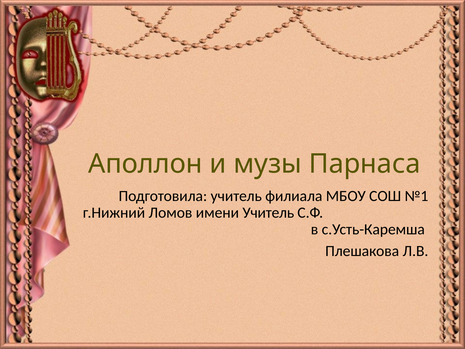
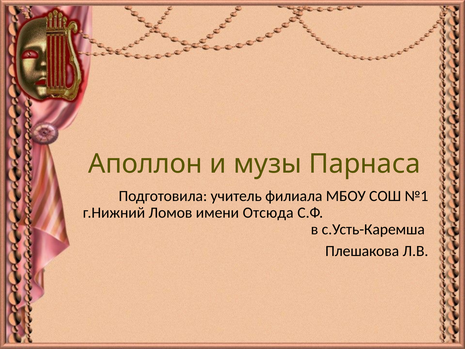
имени Учитель: Учитель -> Отсюда
